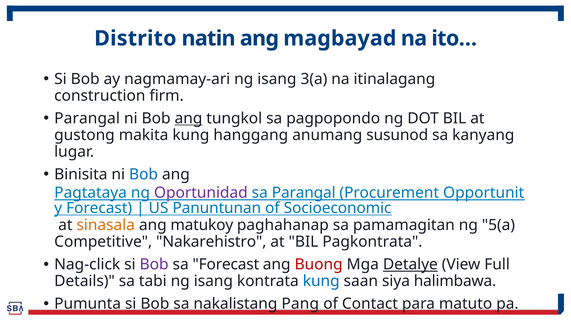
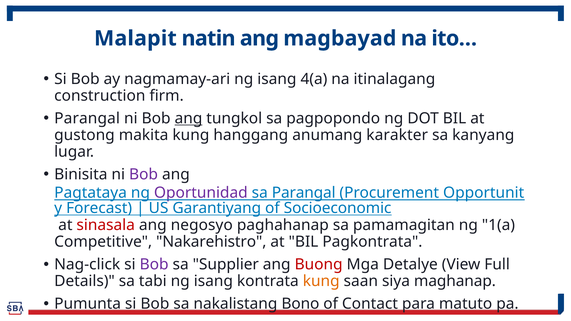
Distrito: Distrito -> Malapit
3(a: 3(a -> 4(a
susunod: susunod -> karakter
Bob at (144, 174) colour: blue -> purple
Panuntunan: Panuntunan -> Garantiyang
sinasala colour: orange -> red
matukoy: matukoy -> negosyo
5(a: 5(a -> 1(a
sa Forecast: Forecast -> Supplier
Detalye underline: present -> none
kung at (321, 281) colour: blue -> orange
halimbawa: halimbawa -> maghanap
Pang: Pang -> Bono
